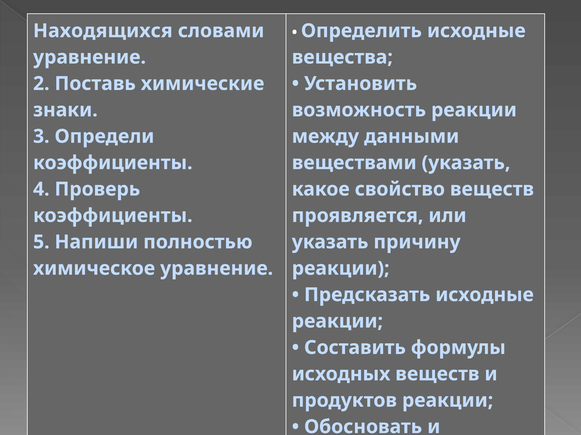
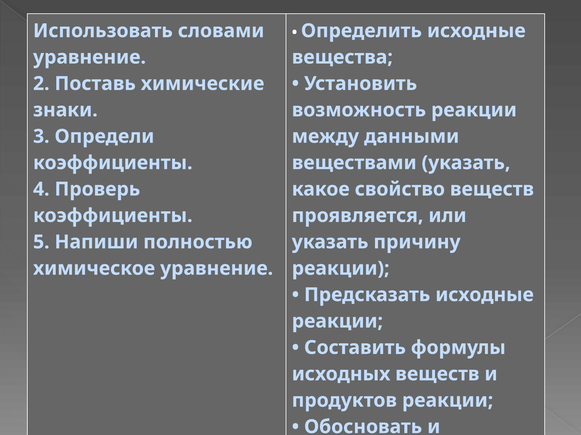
Находящихся: Находящихся -> Использовать
